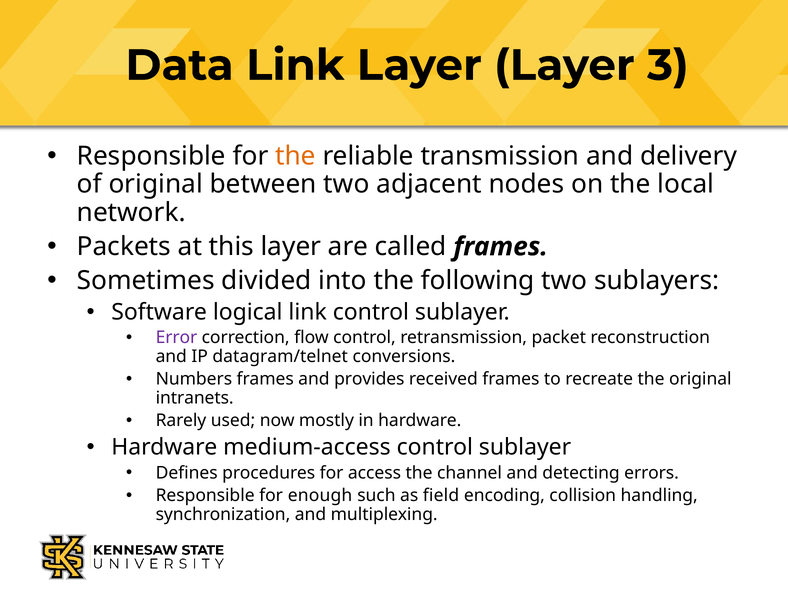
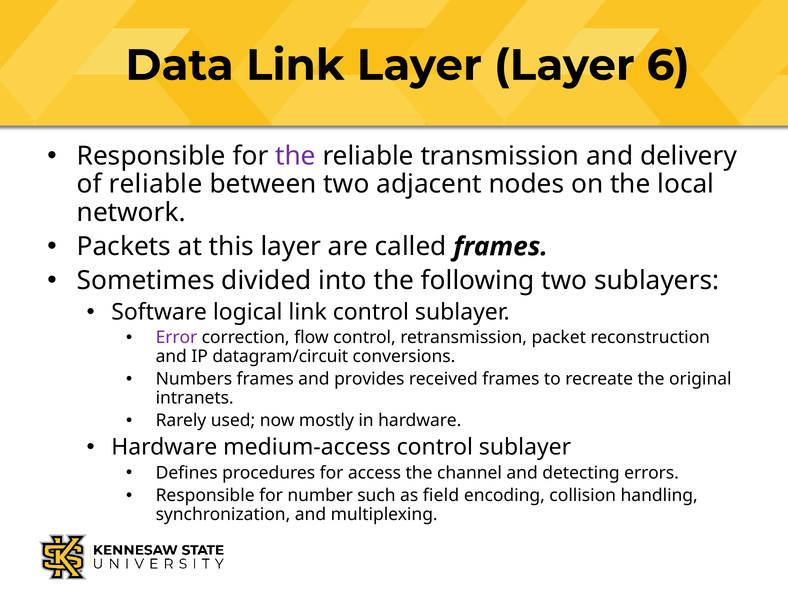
3: 3 -> 6
the at (295, 156) colour: orange -> purple
of original: original -> reliable
datagram/telnet: datagram/telnet -> datagram/circuit
enough: enough -> number
